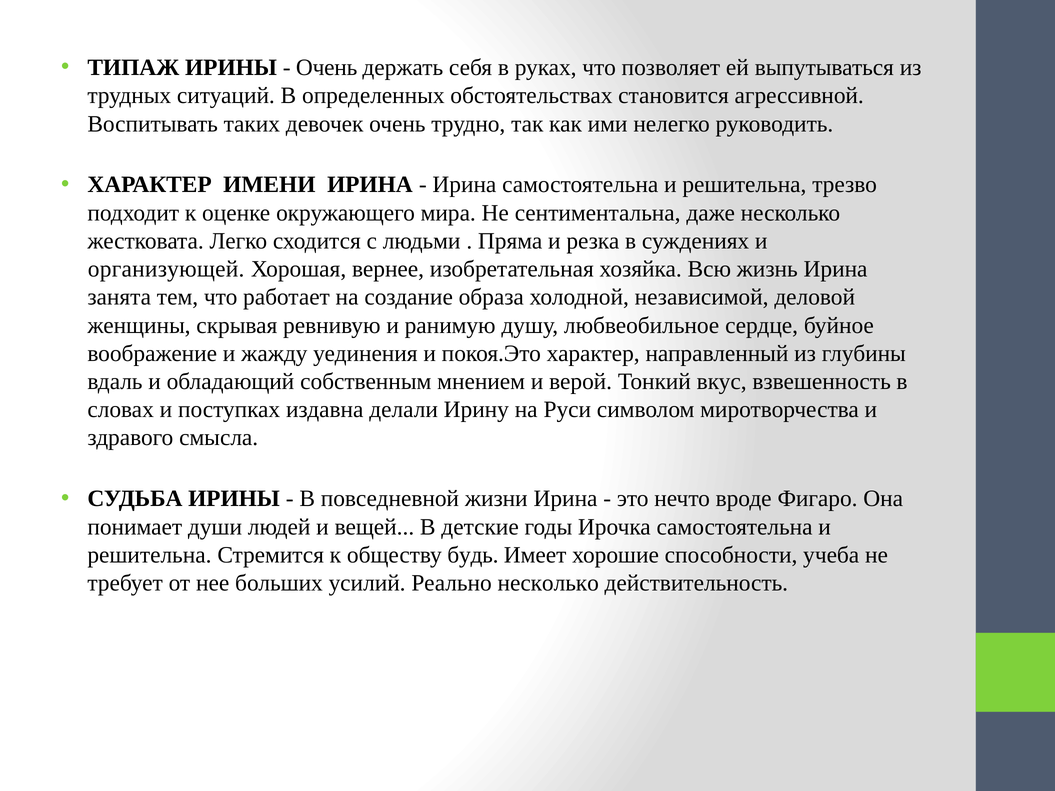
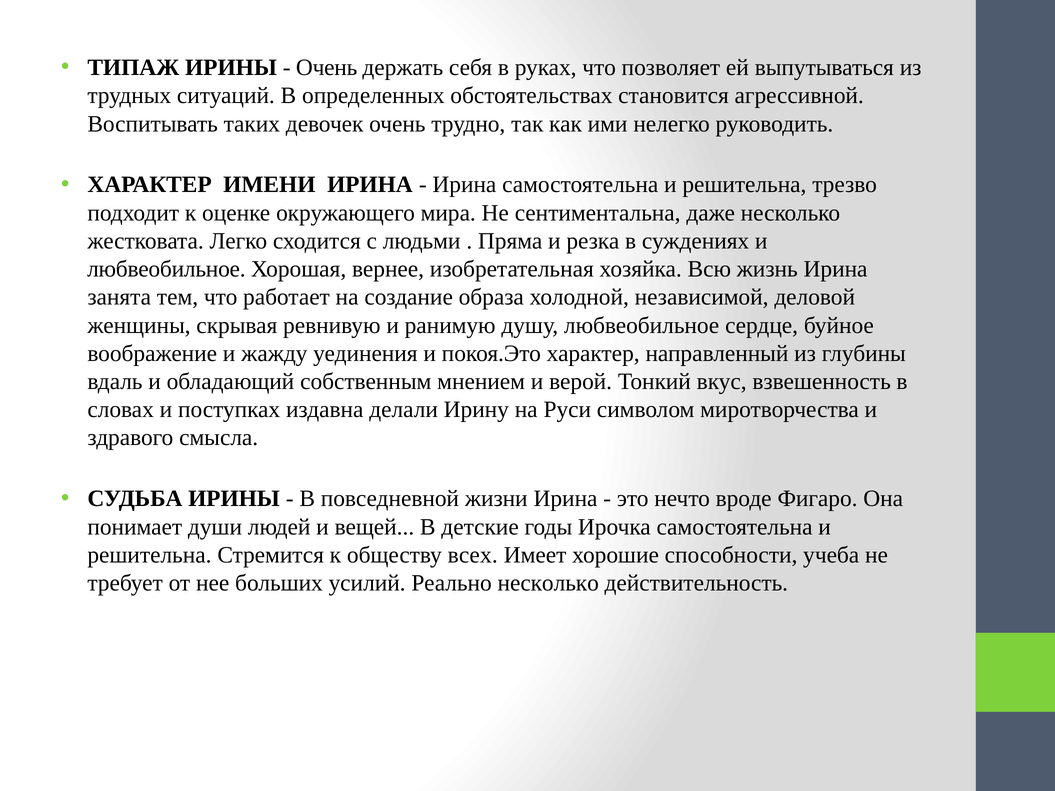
организующей at (166, 269): организующей -> любвеобильное
будь: будь -> всех
